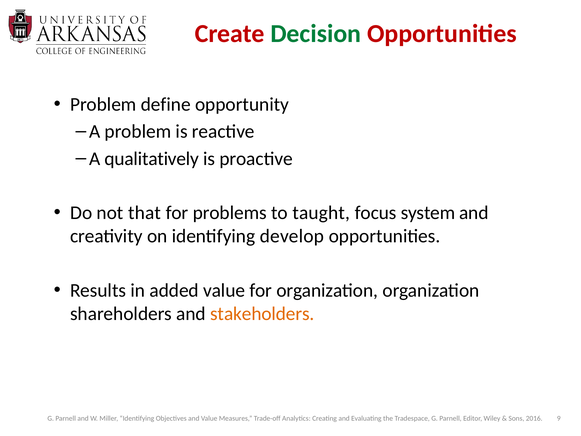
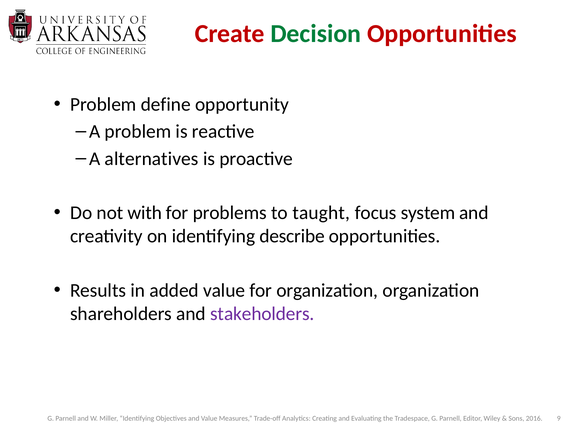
qualitatively: qualitatively -> alternatives
that: that -> with
develop: develop -> describe
stakeholders colour: orange -> purple
